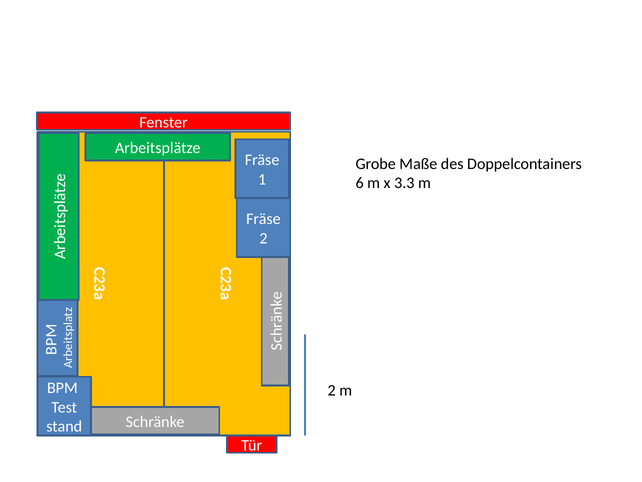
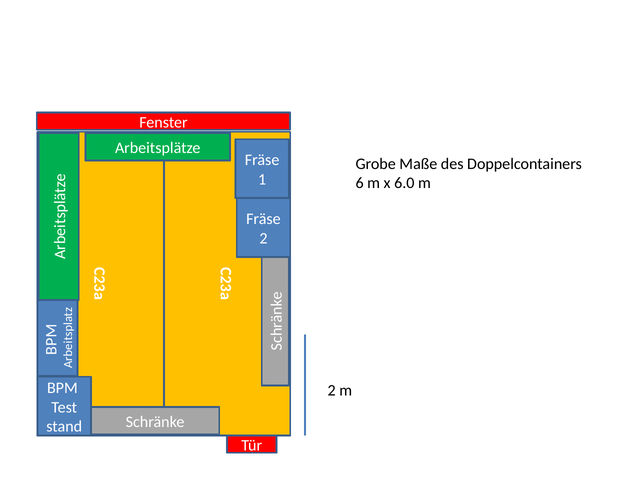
3.3: 3.3 -> 6.0
